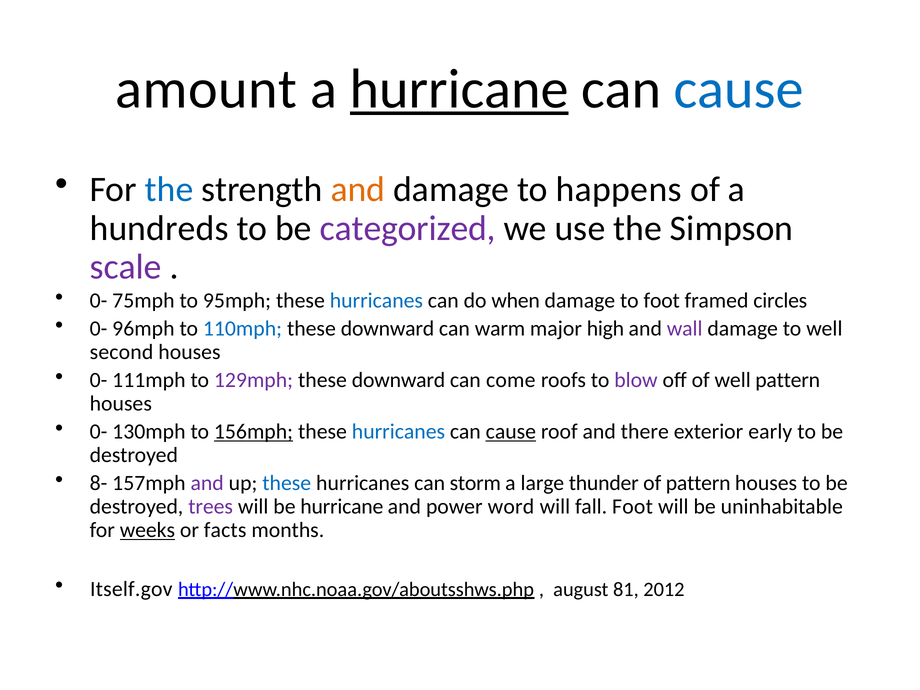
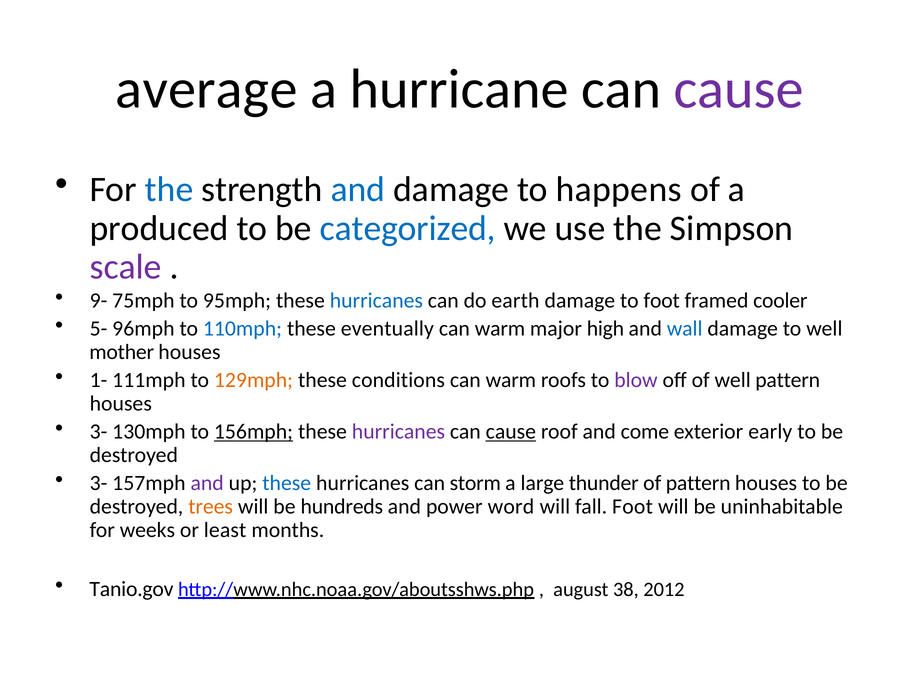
amount: amount -> average
hurricane at (459, 89) underline: present -> none
cause at (739, 89) colour: blue -> purple
and at (358, 190) colour: orange -> blue
hundreds: hundreds -> produced
categorized colour: purple -> blue
0- at (99, 301): 0- -> 9-
when: when -> earth
circles: circles -> cooler
0- at (99, 329): 0- -> 5-
downward at (388, 329): downward -> eventually
wall colour: purple -> blue
second: second -> mother
0- at (99, 380): 0- -> 1-
129mph colour: purple -> orange
downward at (399, 380): downward -> conditions
come at (511, 380): come -> warm
0- at (99, 432): 0- -> 3-
hurricanes at (398, 432) colour: blue -> purple
there: there -> come
8- at (99, 483): 8- -> 3-
trees colour: purple -> orange
be hurricane: hurricane -> hundreds
weeks underline: present -> none
facts: facts -> least
Itself.gov: Itself.gov -> Tanio.gov
81: 81 -> 38
